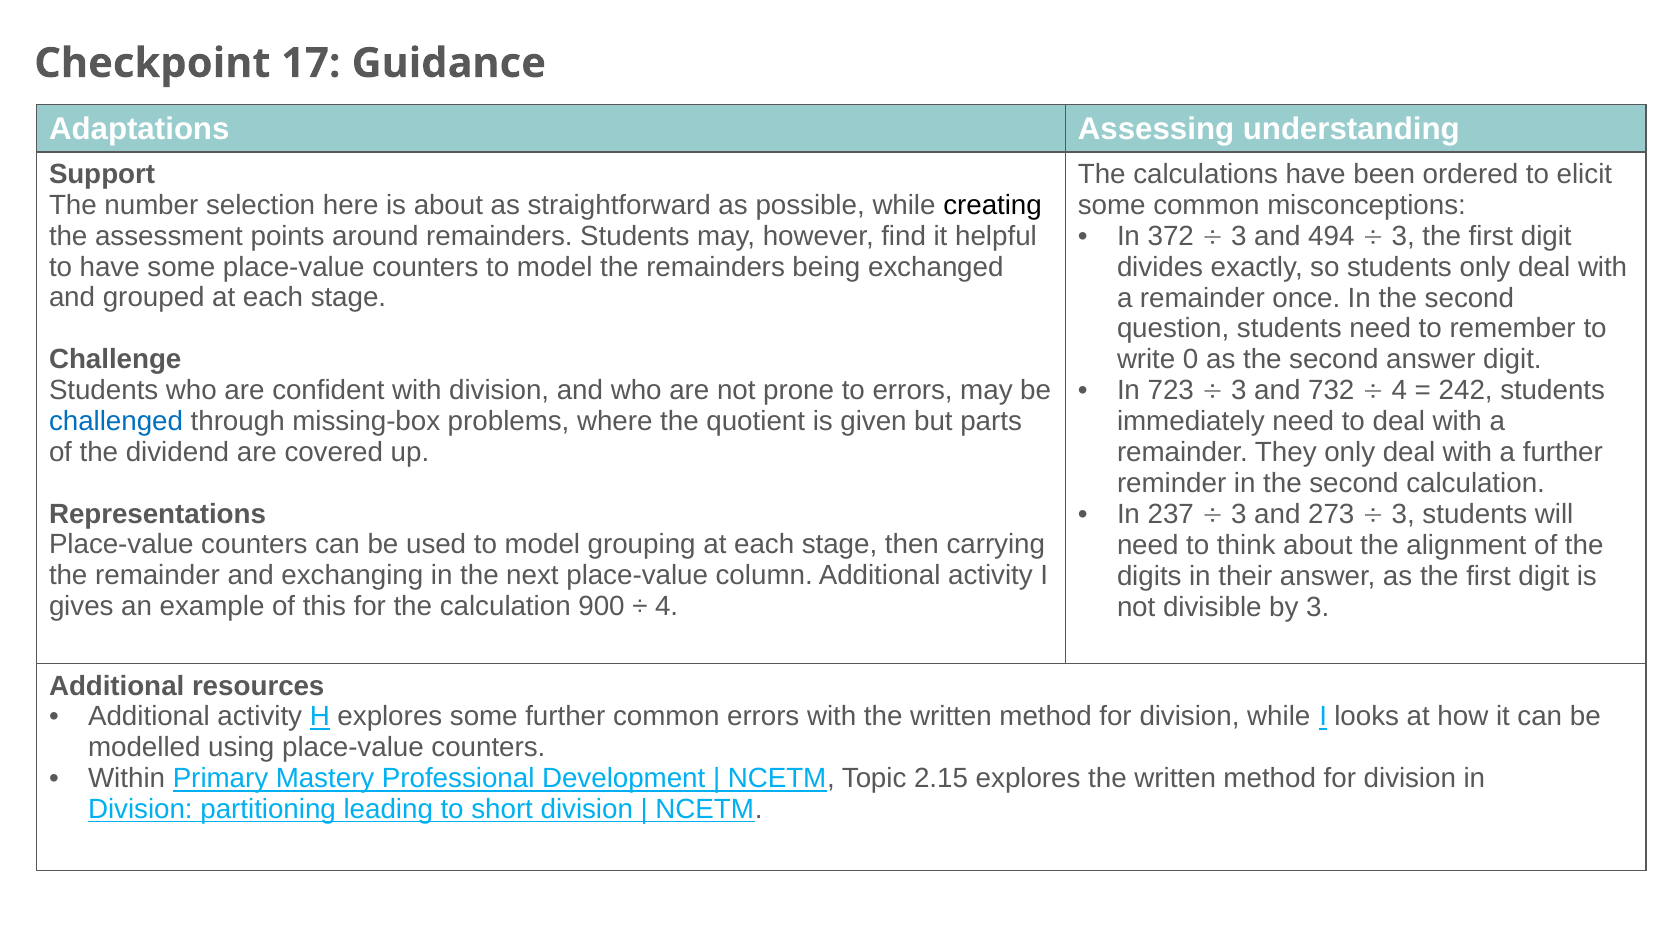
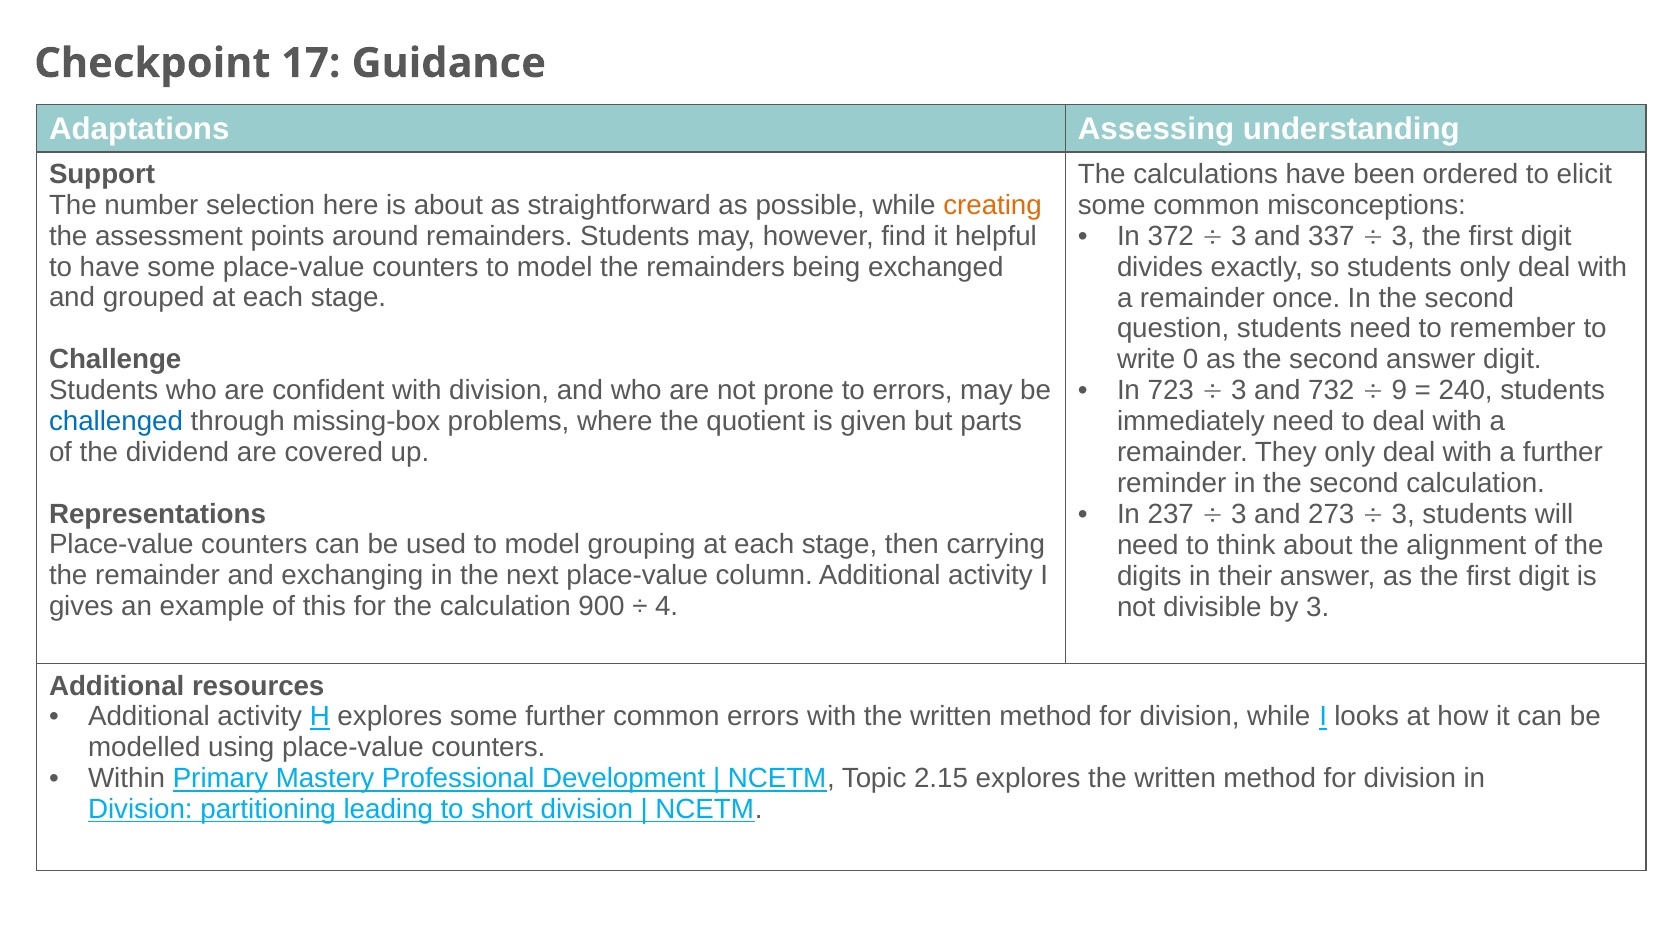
creating colour: black -> orange
494: 494 -> 337
4 at (1399, 391): 4 -> 9
242: 242 -> 240
